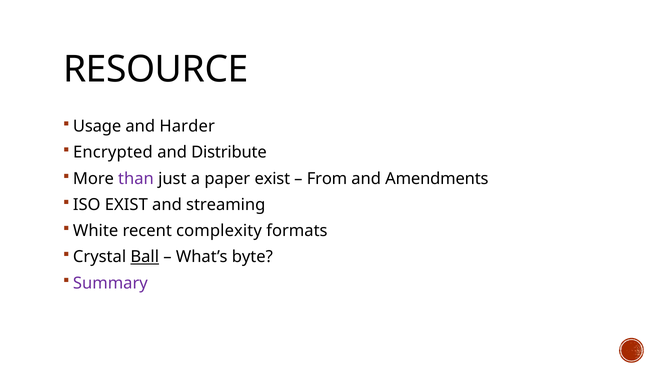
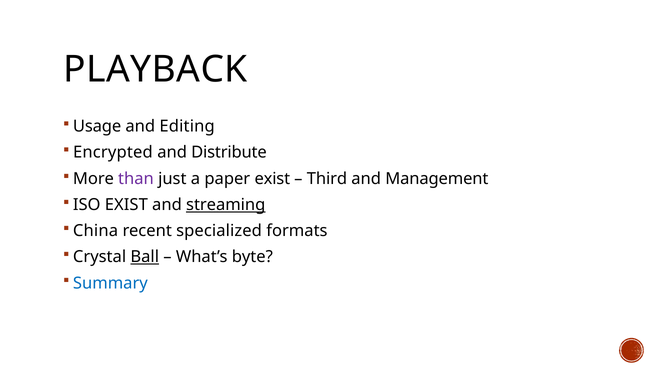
RESOURCE: RESOURCE -> PLAYBACK
Harder: Harder -> Editing
From: From -> Third
Amendments: Amendments -> Management
streaming underline: none -> present
White: White -> China
complexity: complexity -> specialized
Summary colour: purple -> blue
